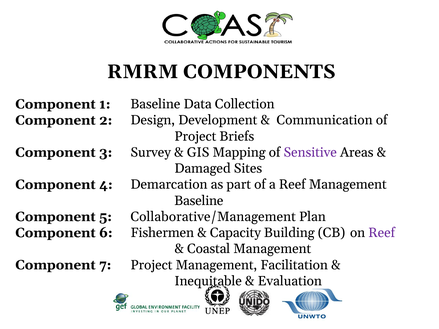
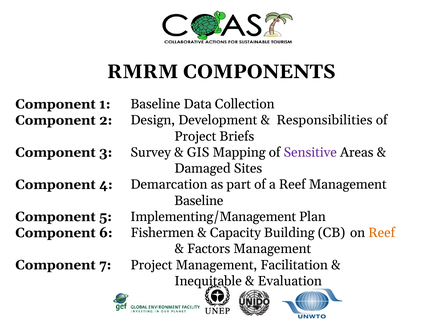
Communication: Communication -> Responsibilities
Collaborative/Management: Collaborative/Management -> Implementing/Management
Reef at (382, 233) colour: purple -> orange
Coastal: Coastal -> Factors
